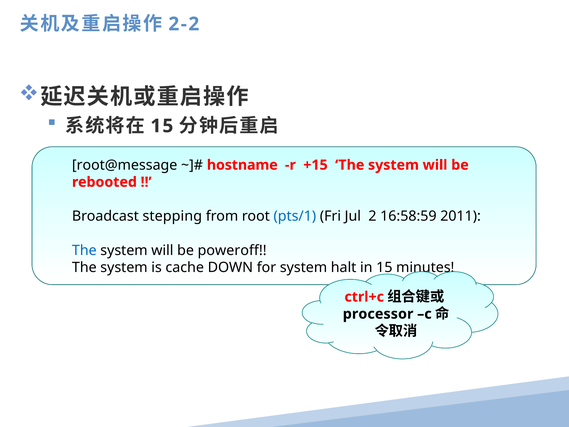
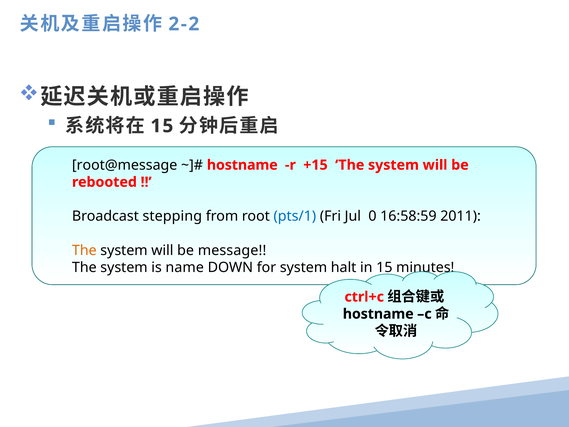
2: 2 -> 0
The at (84, 250) colour: blue -> orange
poweroff: poweroff -> message
cache: cache -> name
processor at (378, 314): processor -> hostname
